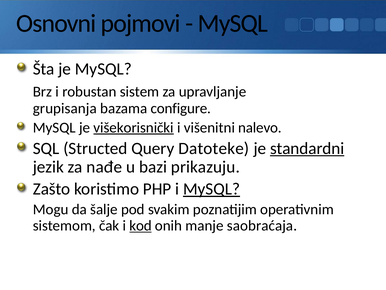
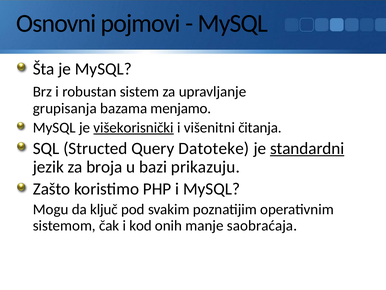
configure: configure -> menjamo
nalevo: nalevo -> čitanja
nađe: nađe -> broja
MySQL at (212, 189) underline: present -> none
šalje: šalje -> ključ
kod underline: present -> none
